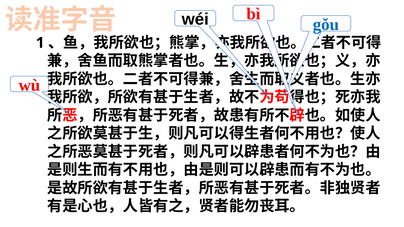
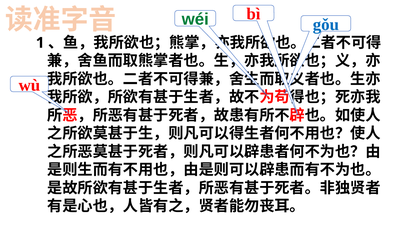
wéi colour: black -> green
